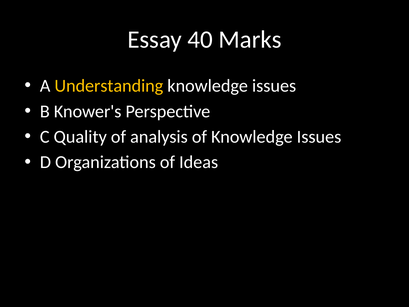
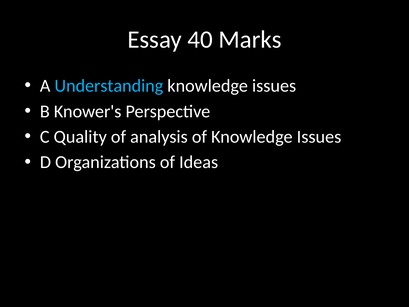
Understanding colour: yellow -> light blue
